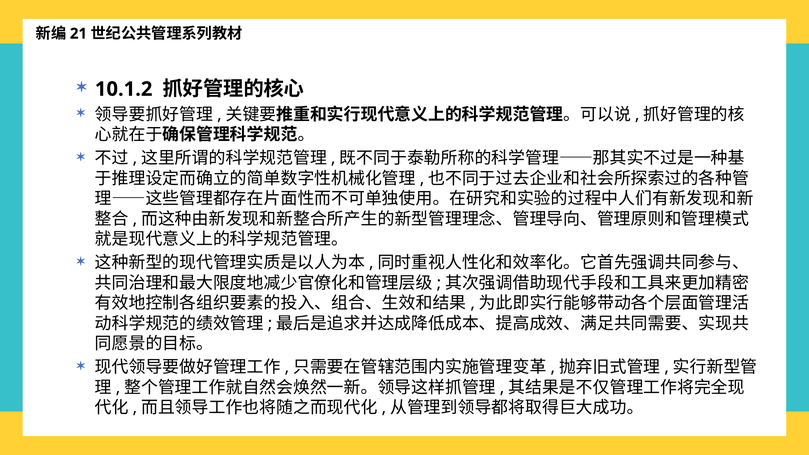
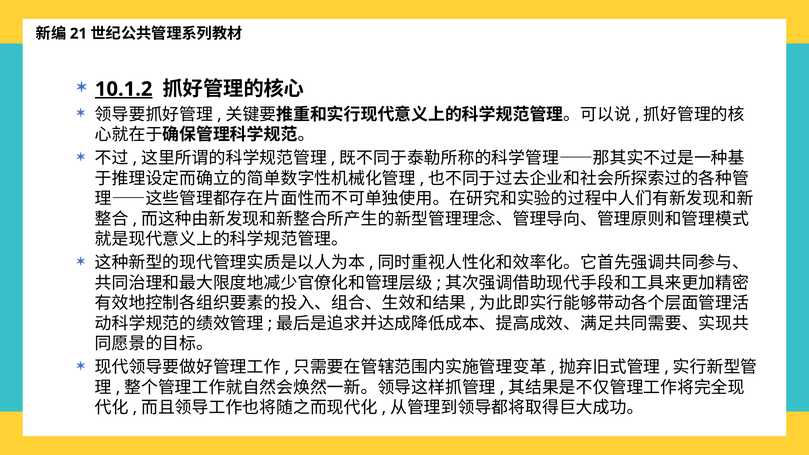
10.1.2 underline: none -> present
